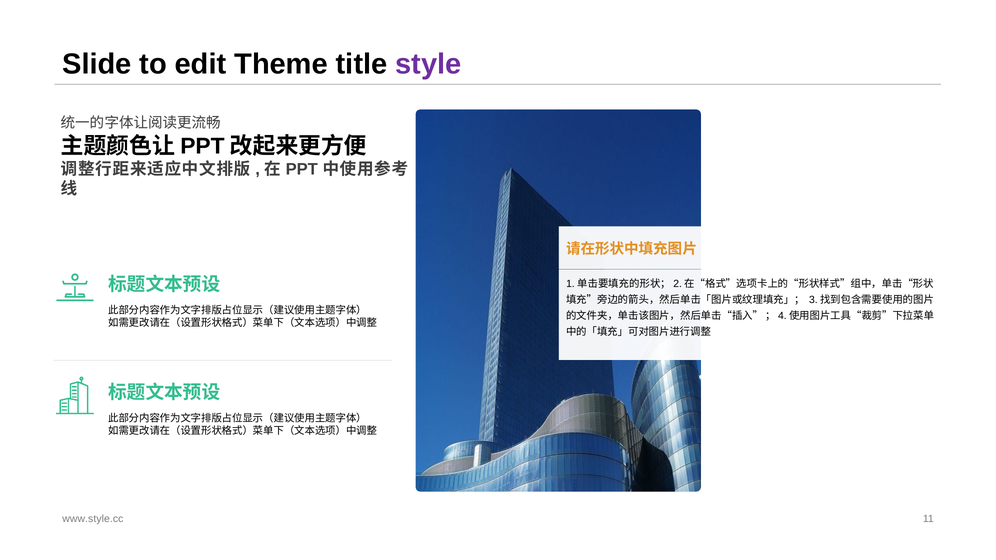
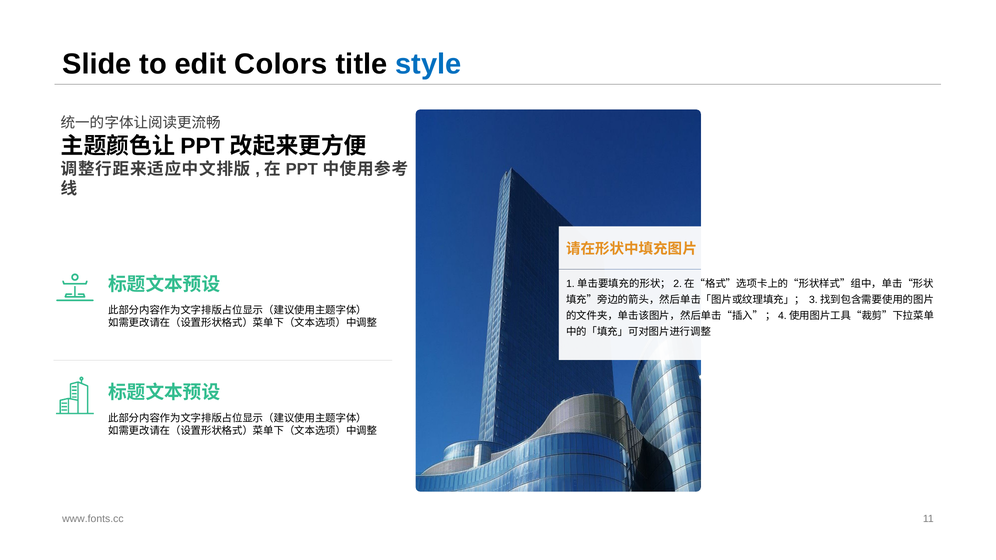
Theme: Theme -> Colors
style colour: purple -> blue
www.style.cc: www.style.cc -> www.fonts.cc
